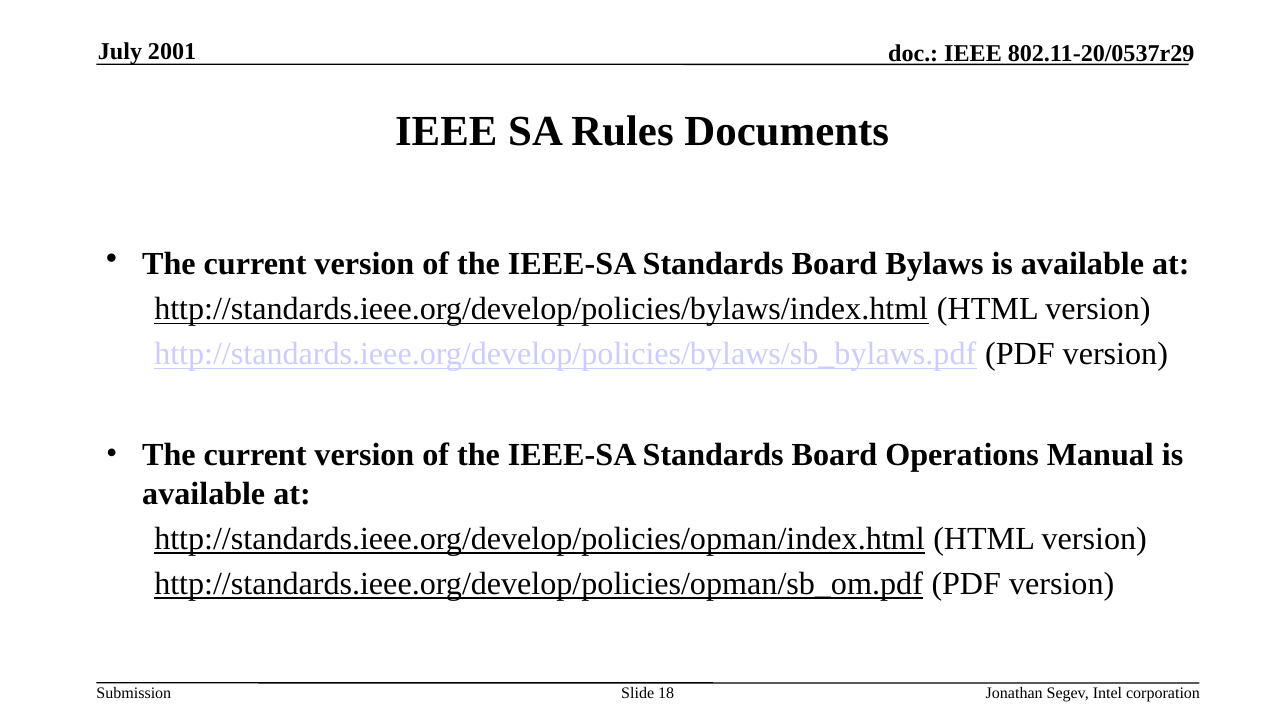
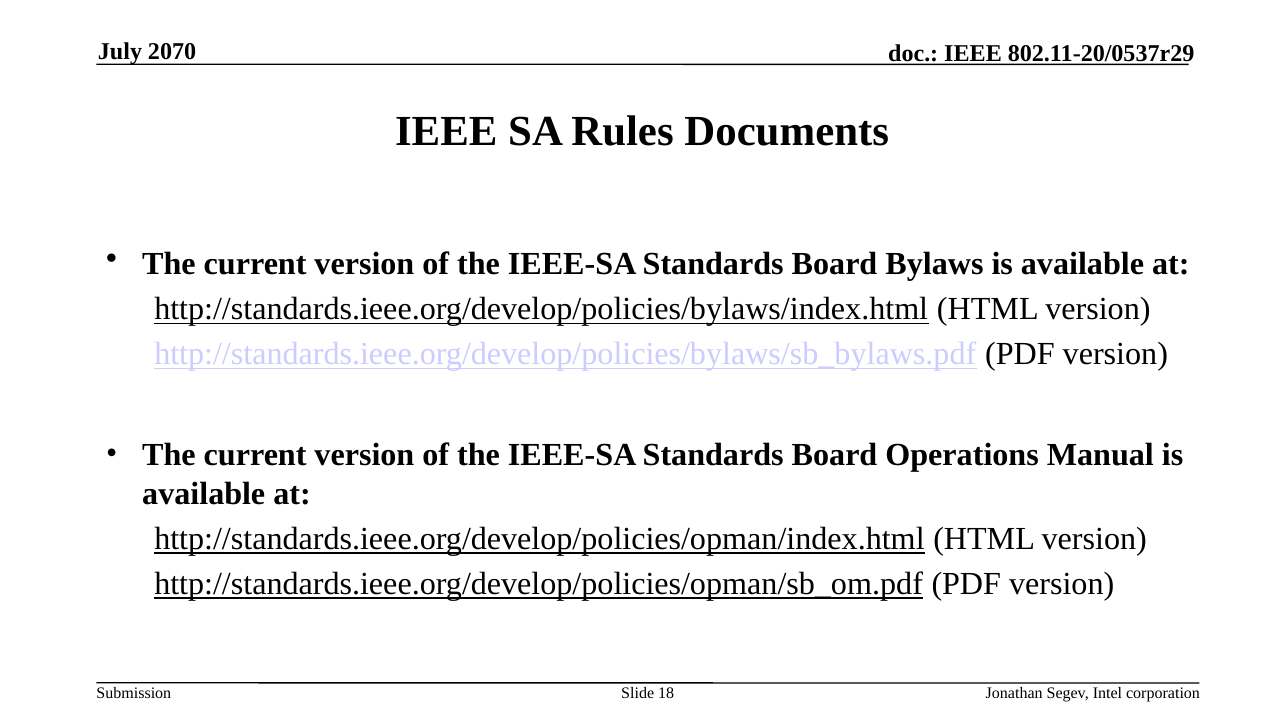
2001: 2001 -> 2070
